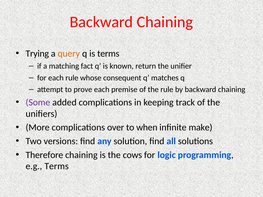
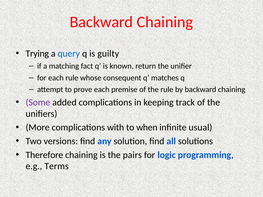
query colour: orange -> blue
is terms: terms -> guilty
over: over -> with
make: make -> usual
cows: cows -> pairs
